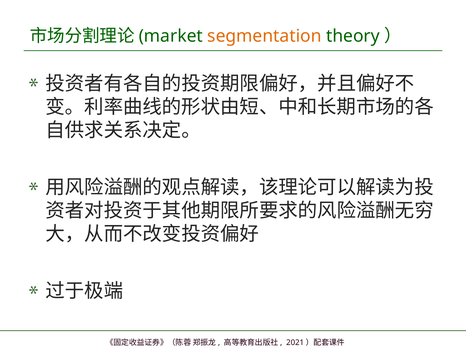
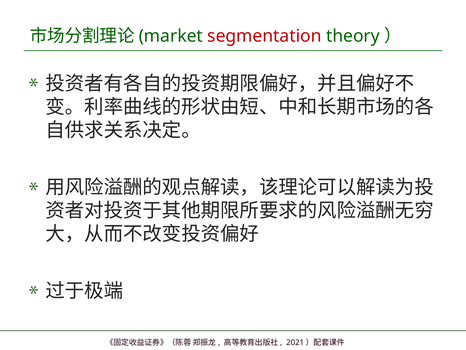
segmentation colour: orange -> red
